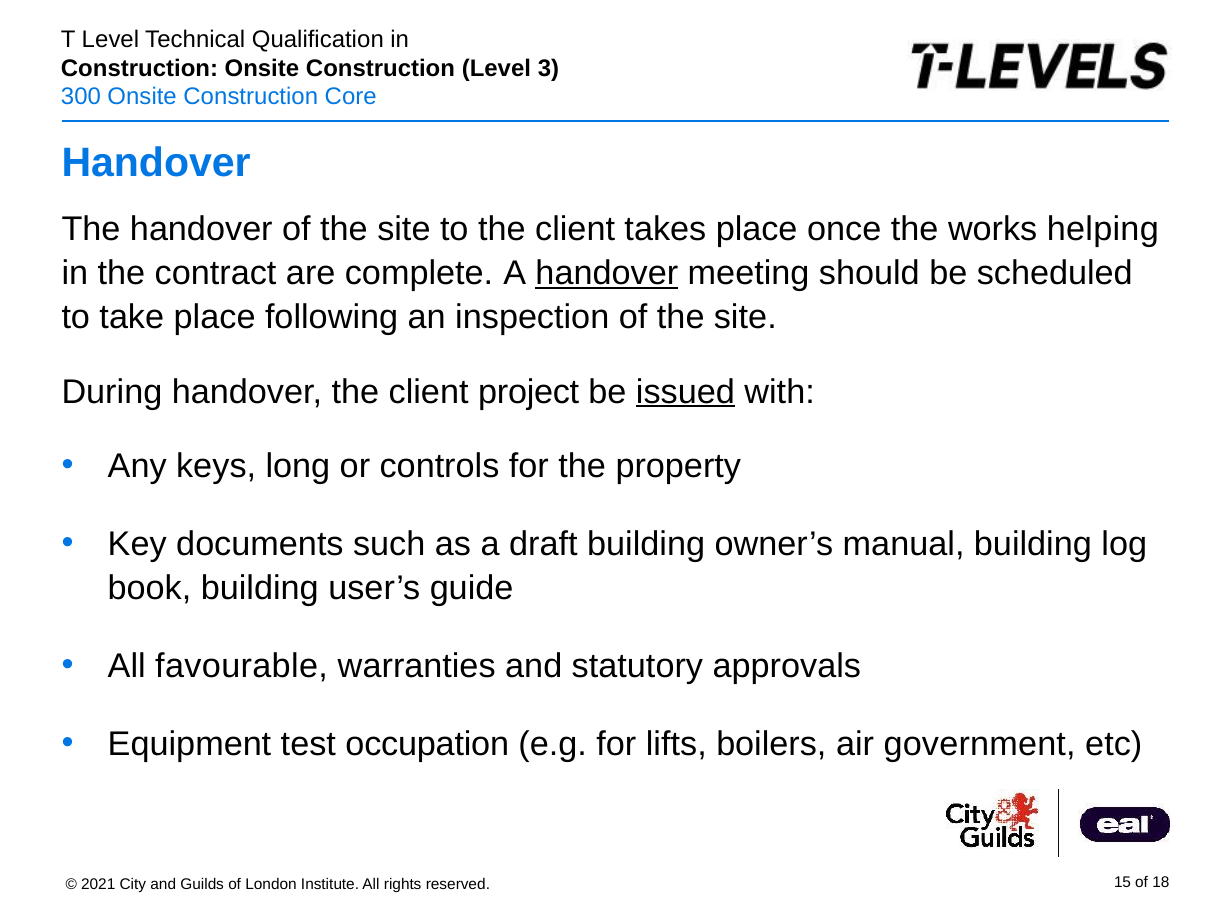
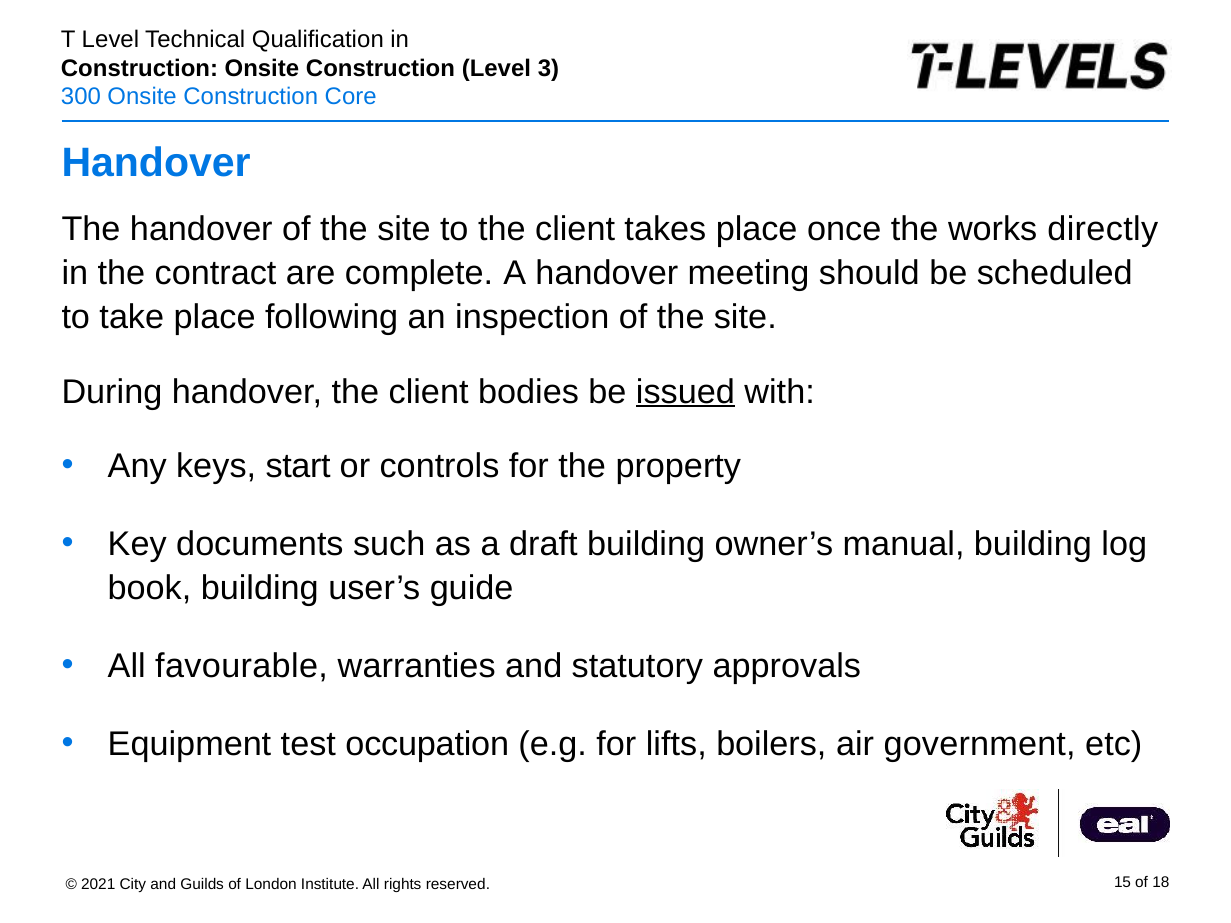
helping: helping -> directly
handover at (607, 273) underline: present -> none
project: project -> bodies
long: long -> start
